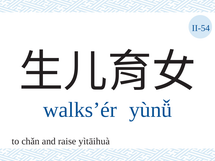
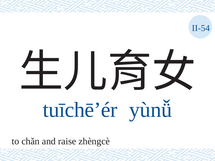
walks’ér: walks’ér -> tuīchē’ér
yìtāihuà: yìtāihuà -> zhèngcè
